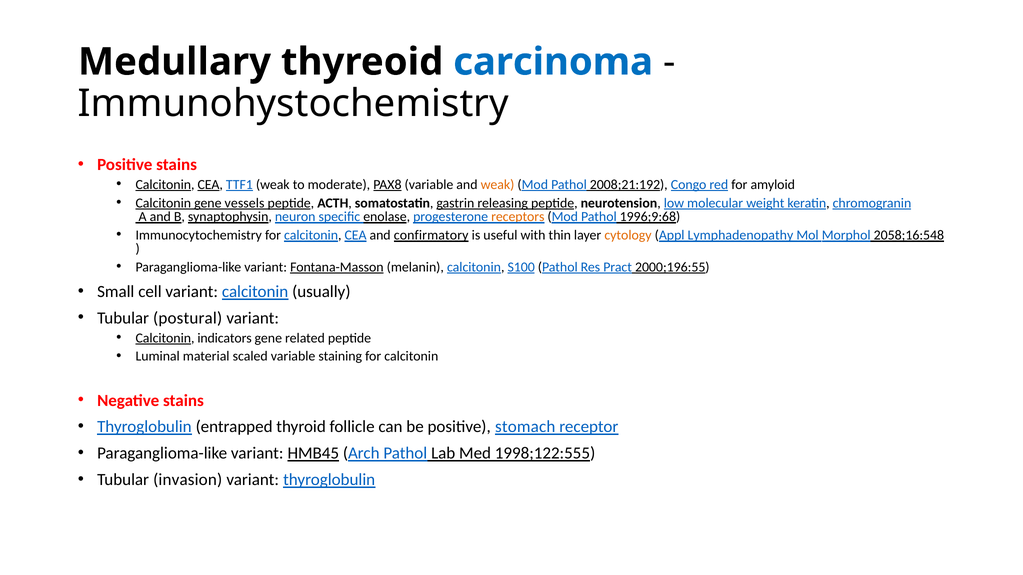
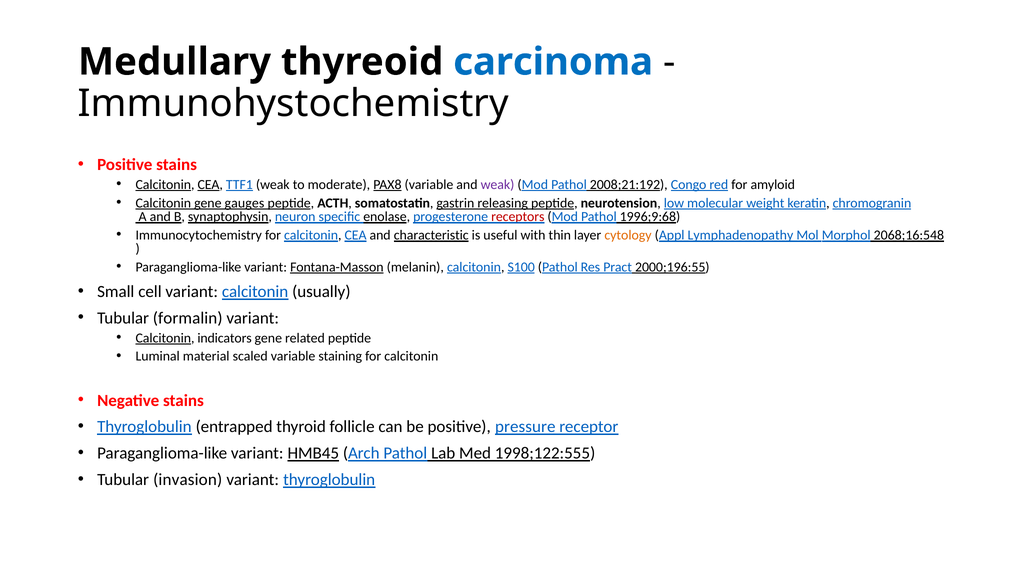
weak at (498, 185) colour: orange -> purple
vessels: vessels -> gauges
receptors colour: orange -> red
confirmatory: confirmatory -> characteristic
2058;16:548: 2058;16:548 -> 2068;16:548
postural: postural -> formalin
stomach: stomach -> pressure
